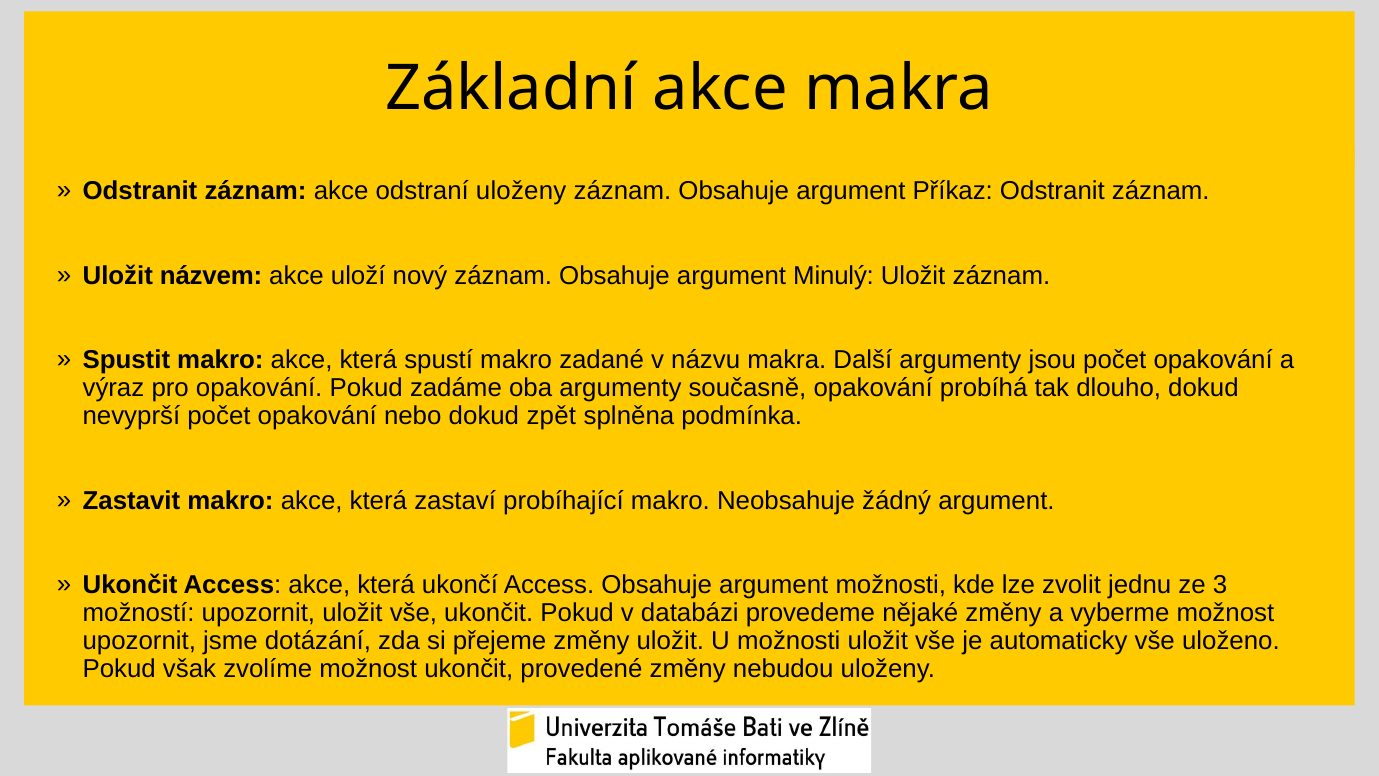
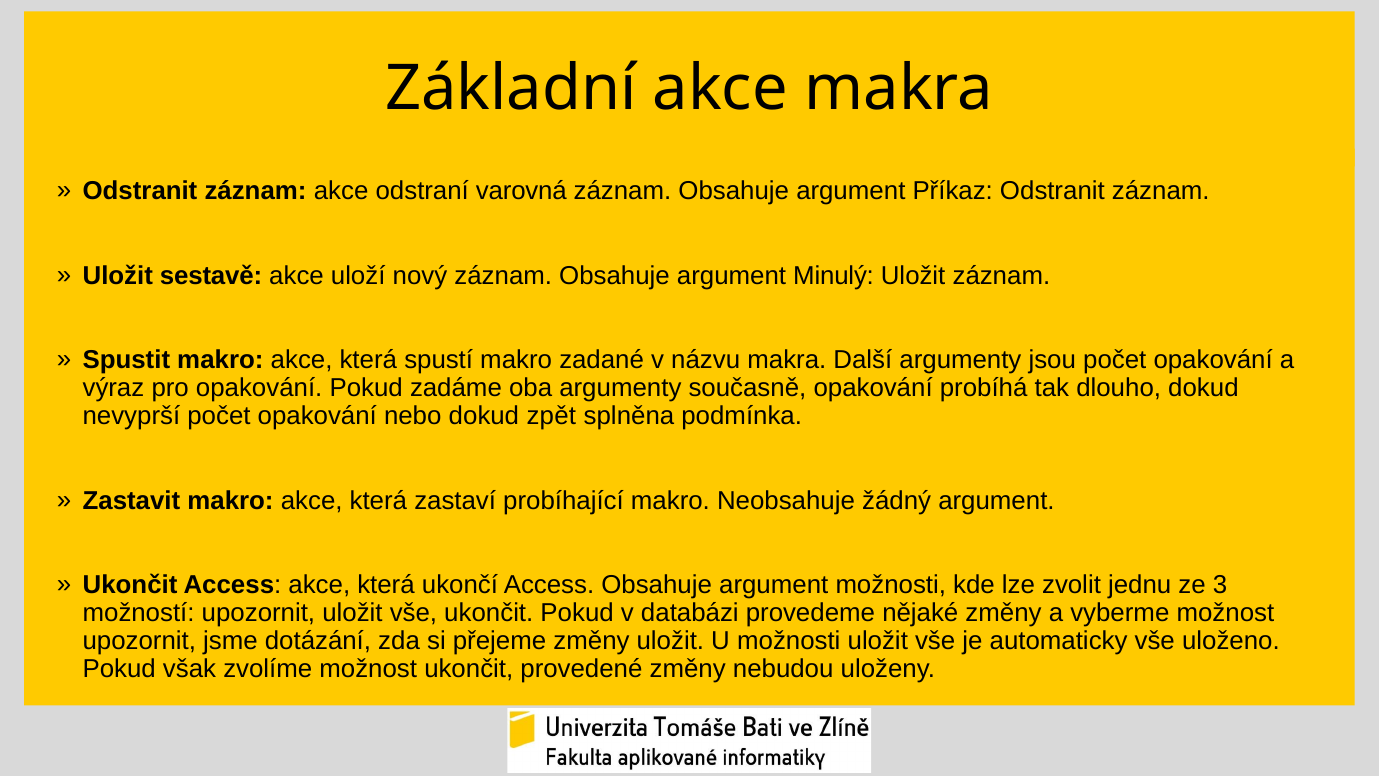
odstraní uloženy: uloženy -> varovná
názvem: názvem -> sestavě
